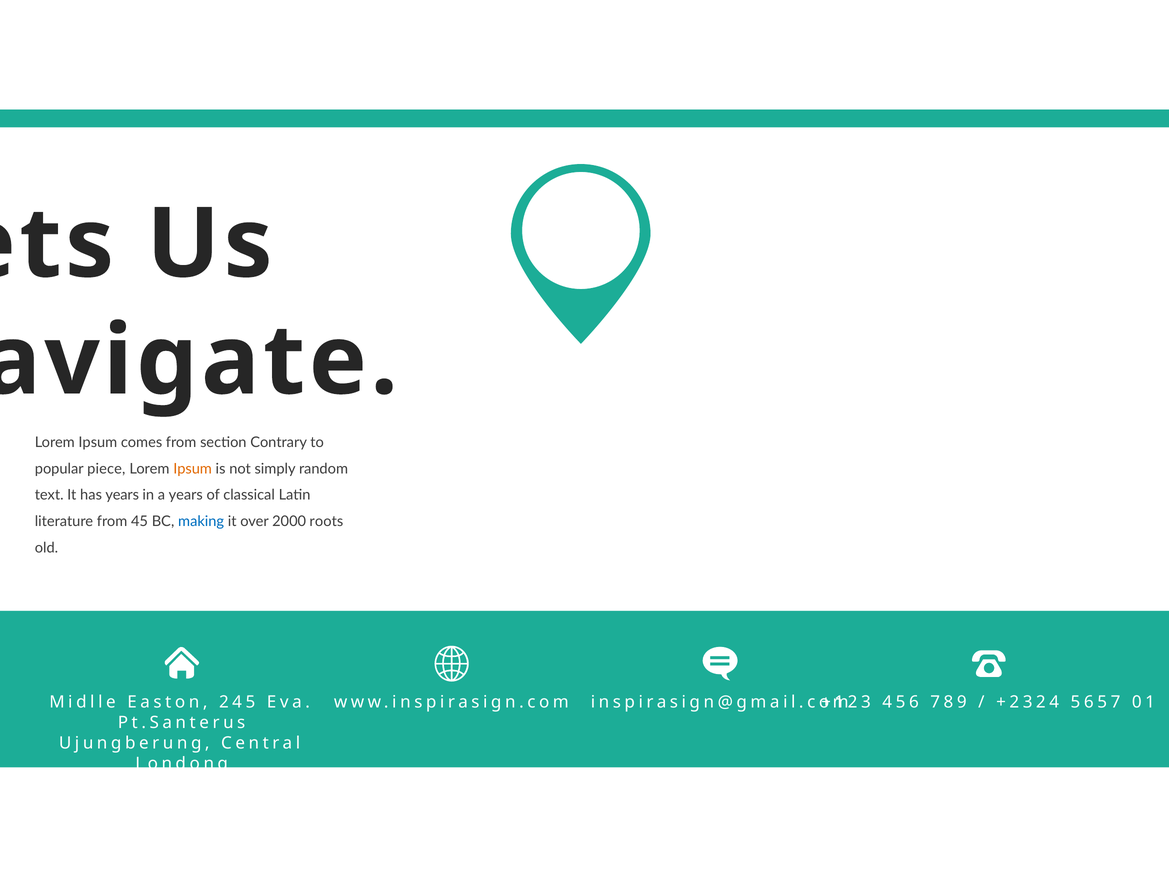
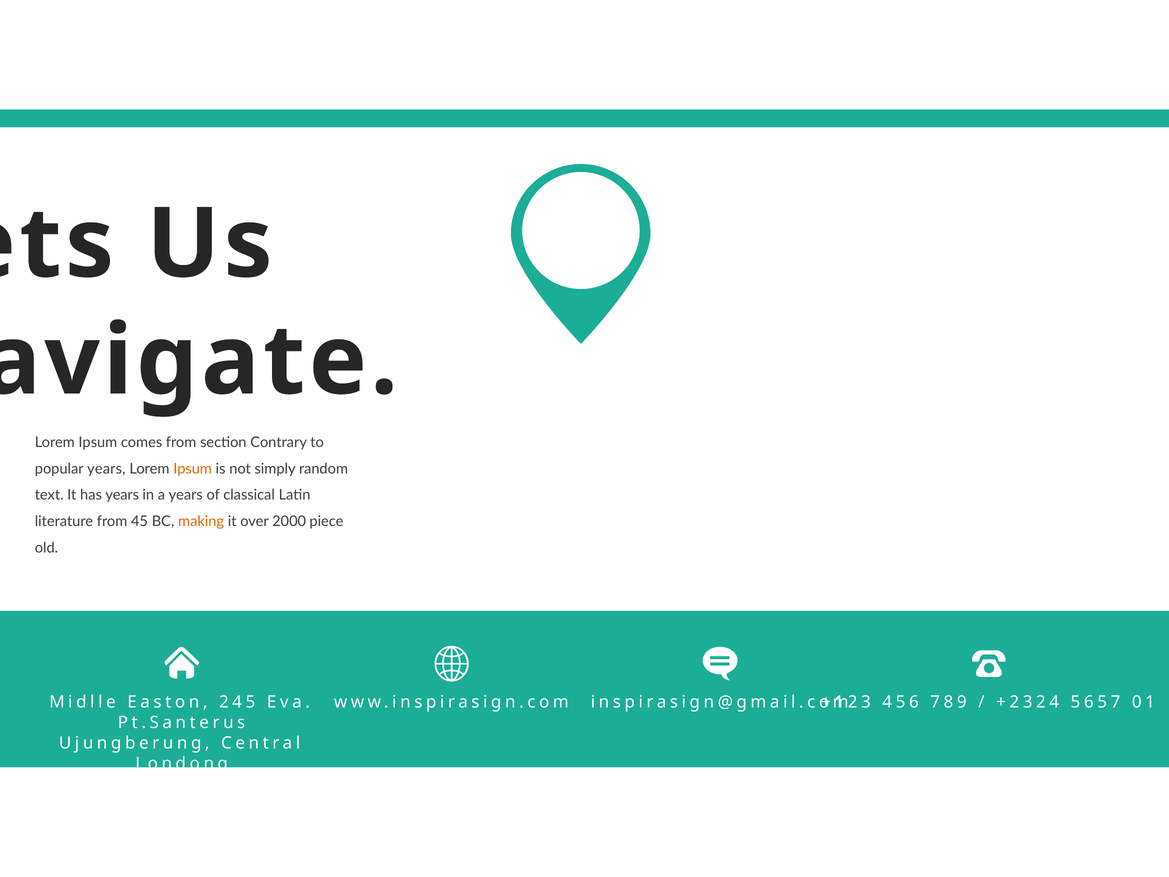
popular piece: piece -> years
making colour: blue -> orange
roots: roots -> piece
